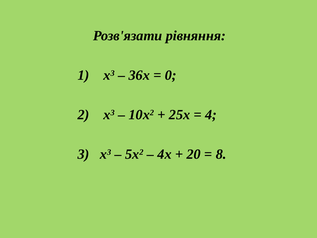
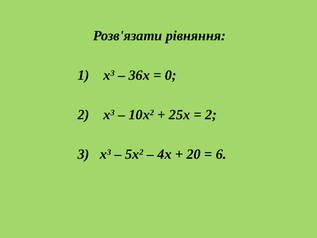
4 at (211, 115): 4 -> 2
8: 8 -> 6
